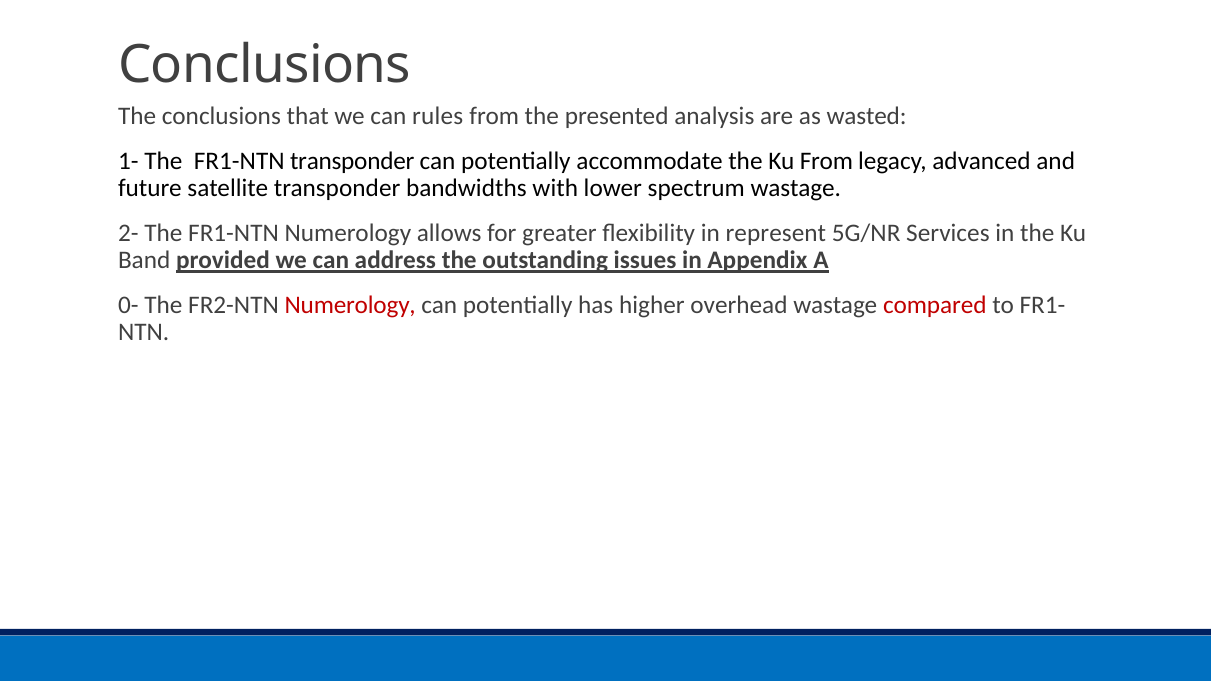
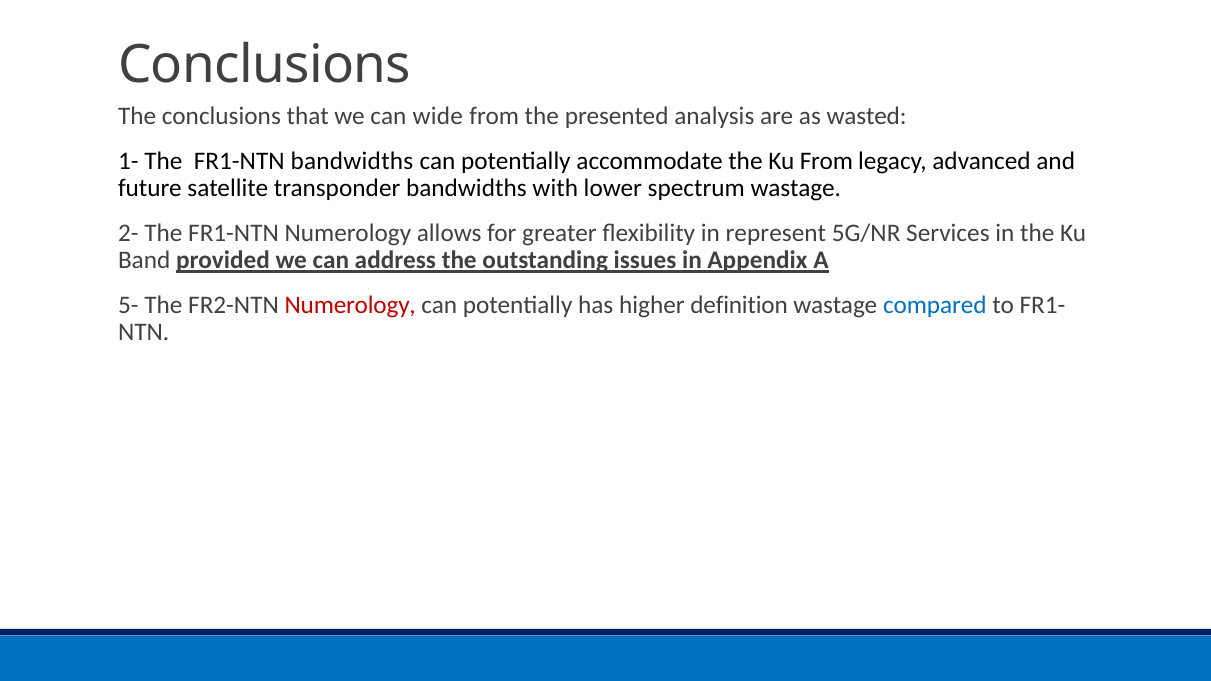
rules: rules -> wide
FR1-NTN transponder: transponder -> bandwidths
0-: 0- -> 5-
overhead: overhead -> definition
compared colour: red -> blue
